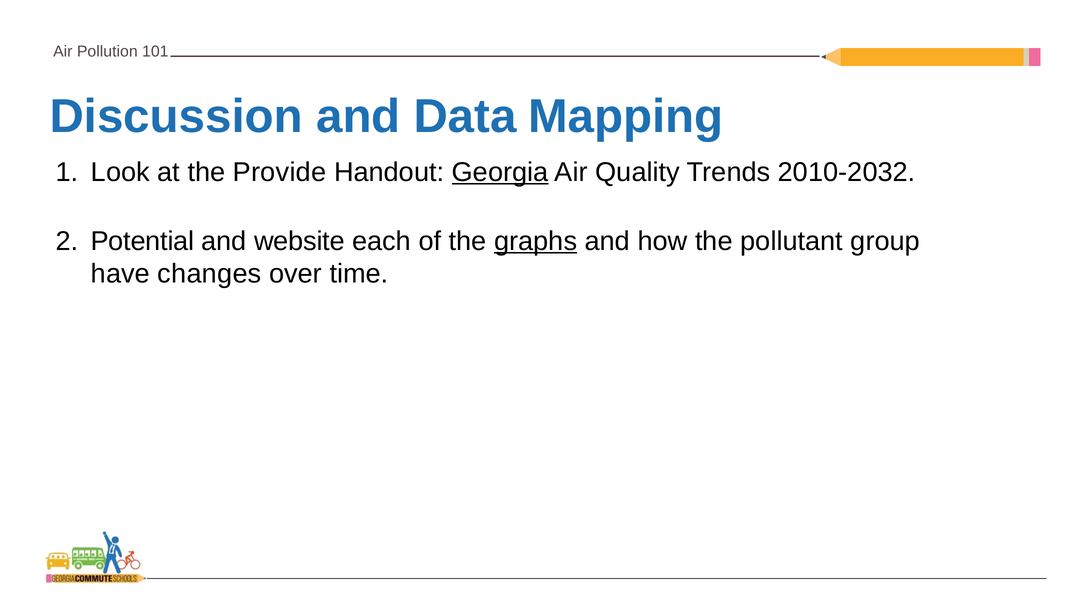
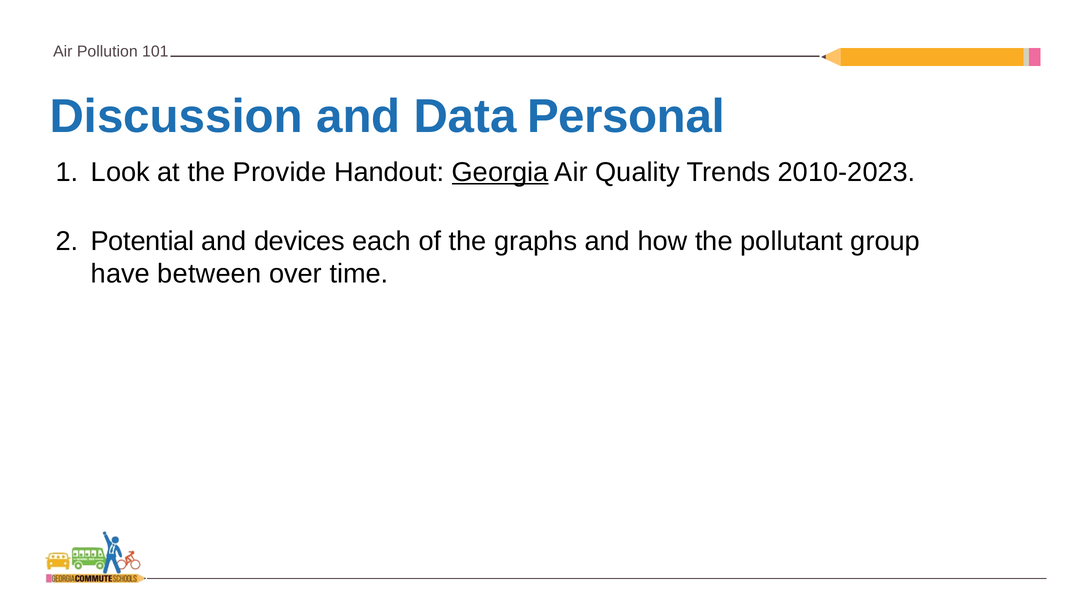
Mapping: Mapping -> Personal
2010-2032: 2010-2032 -> 2010-2023
website: website -> devices
graphs underline: present -> none
changes: changes -> between
